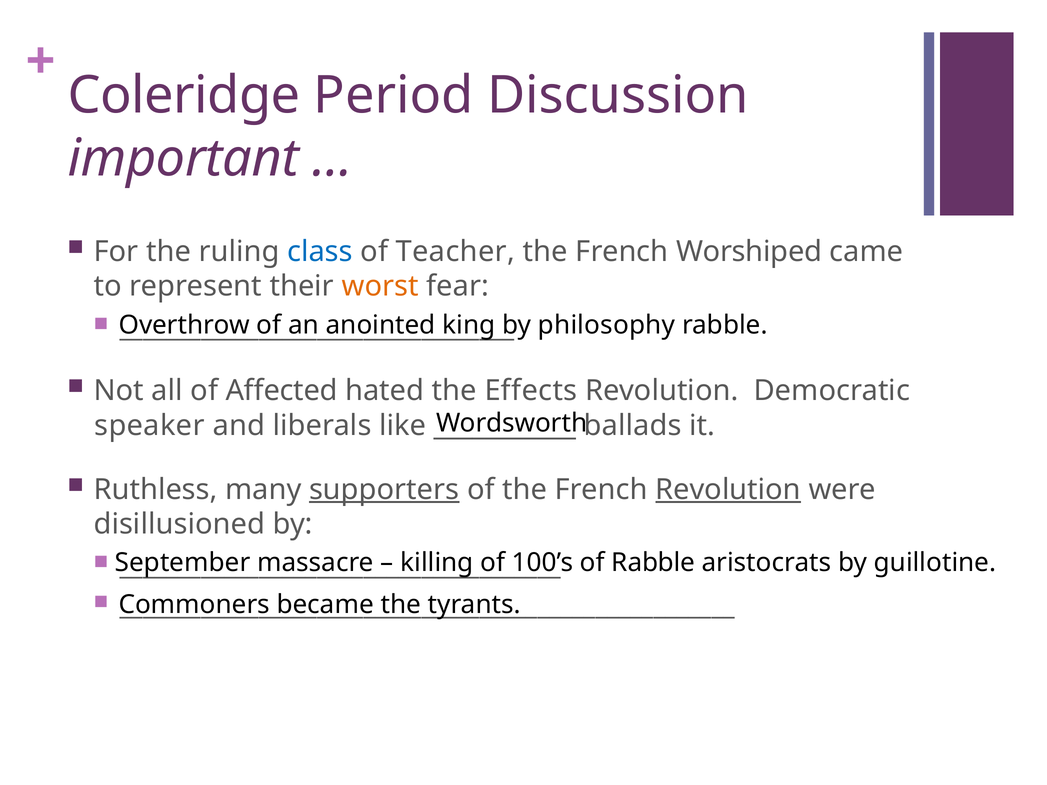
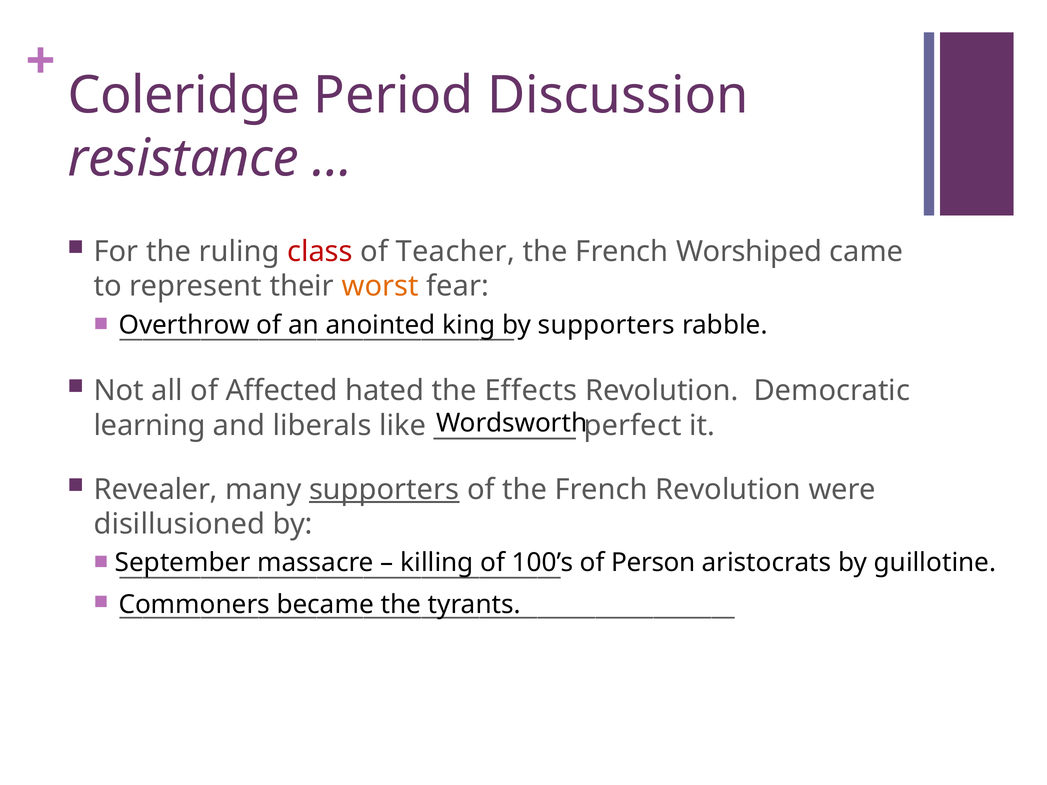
important: important -> resistance
class colour: blue -> red
philosophy at (606, 325): philosophy -> supporters
speaker: speaker -> learning
ballads: ballads -> perfect
Ruthless: Ruthless -> Revealer
Revolution at (728, 490) underline: present -> none
of Rabble: Rabble -> Person
